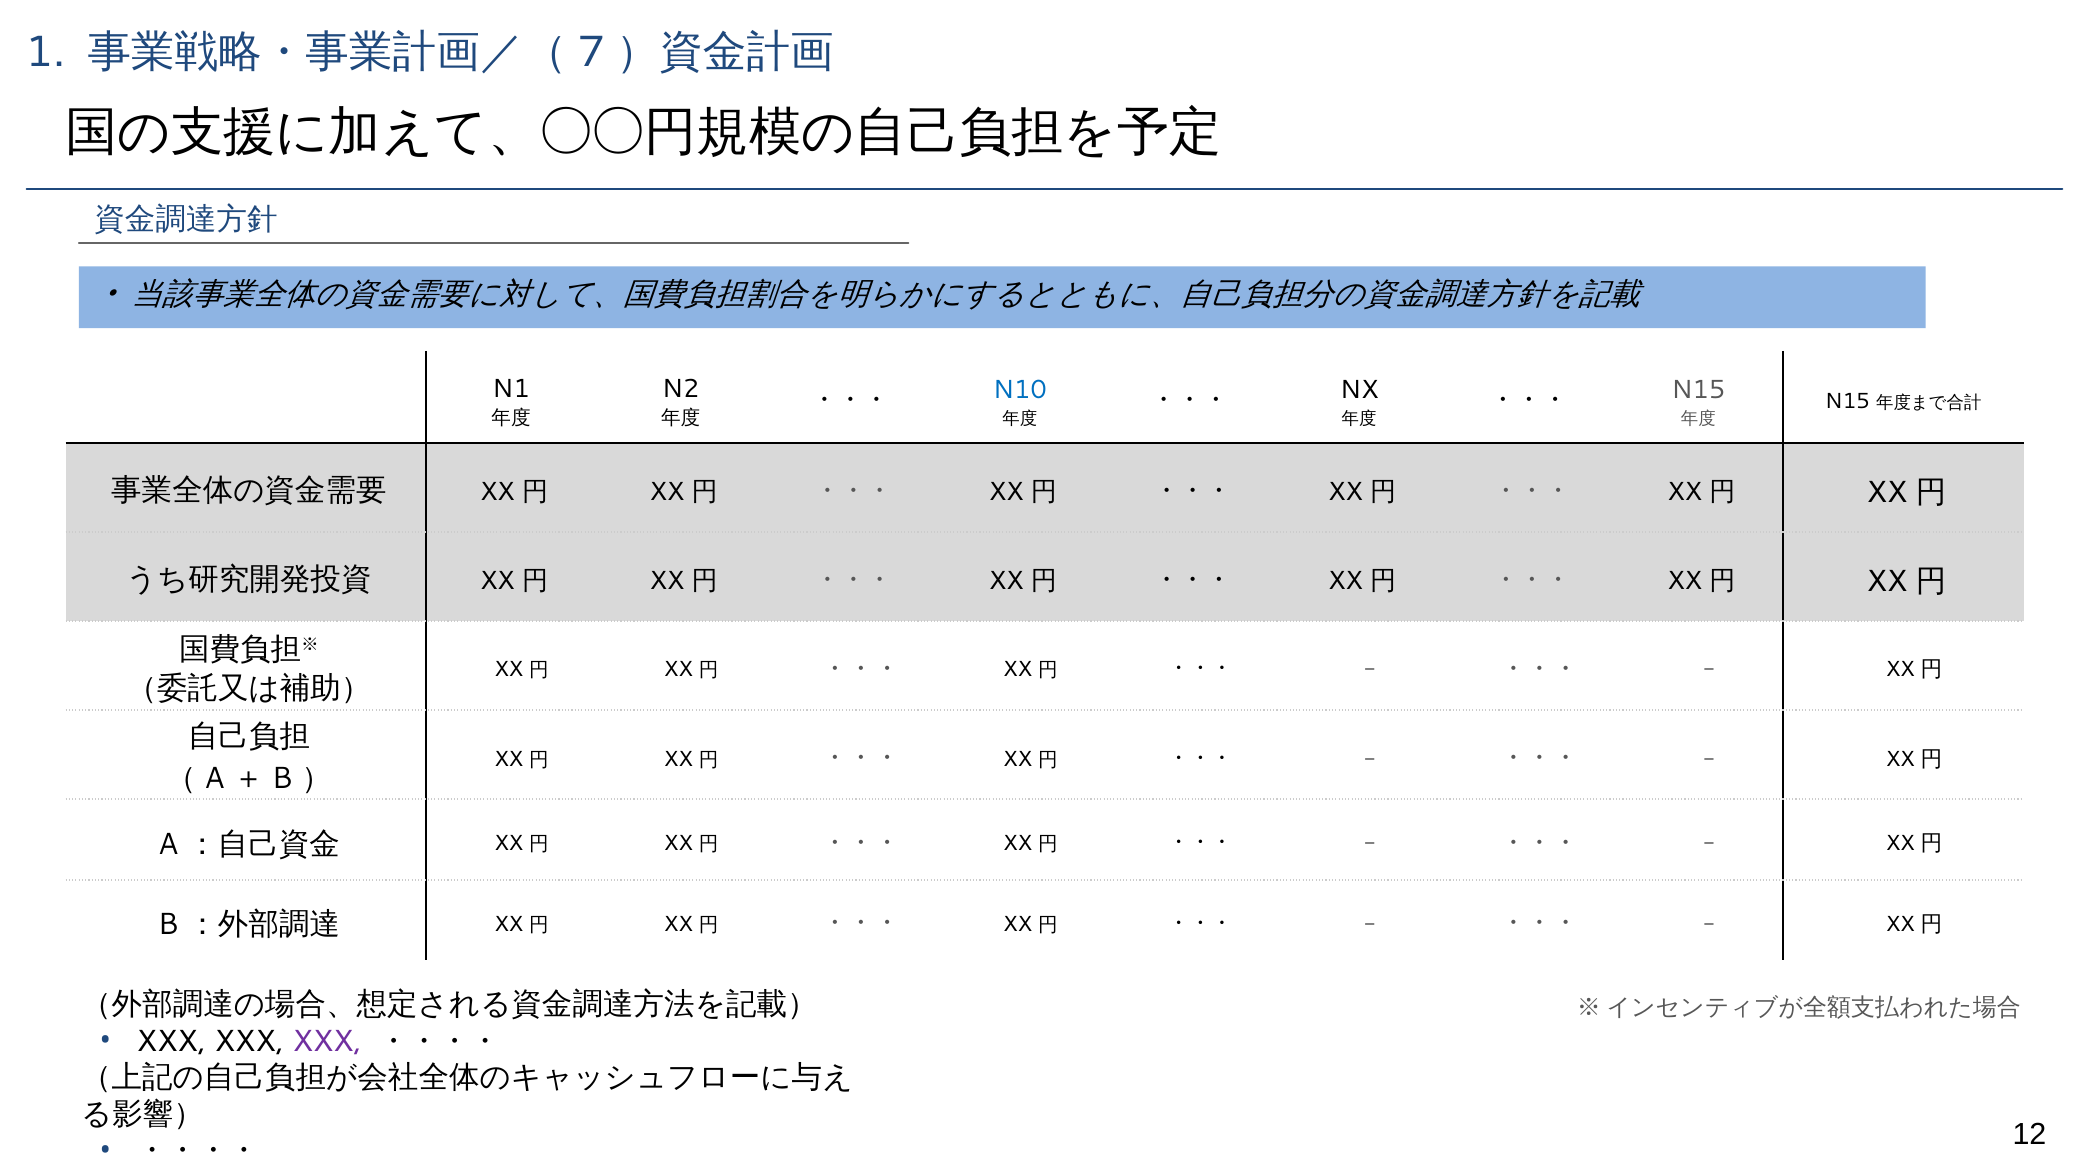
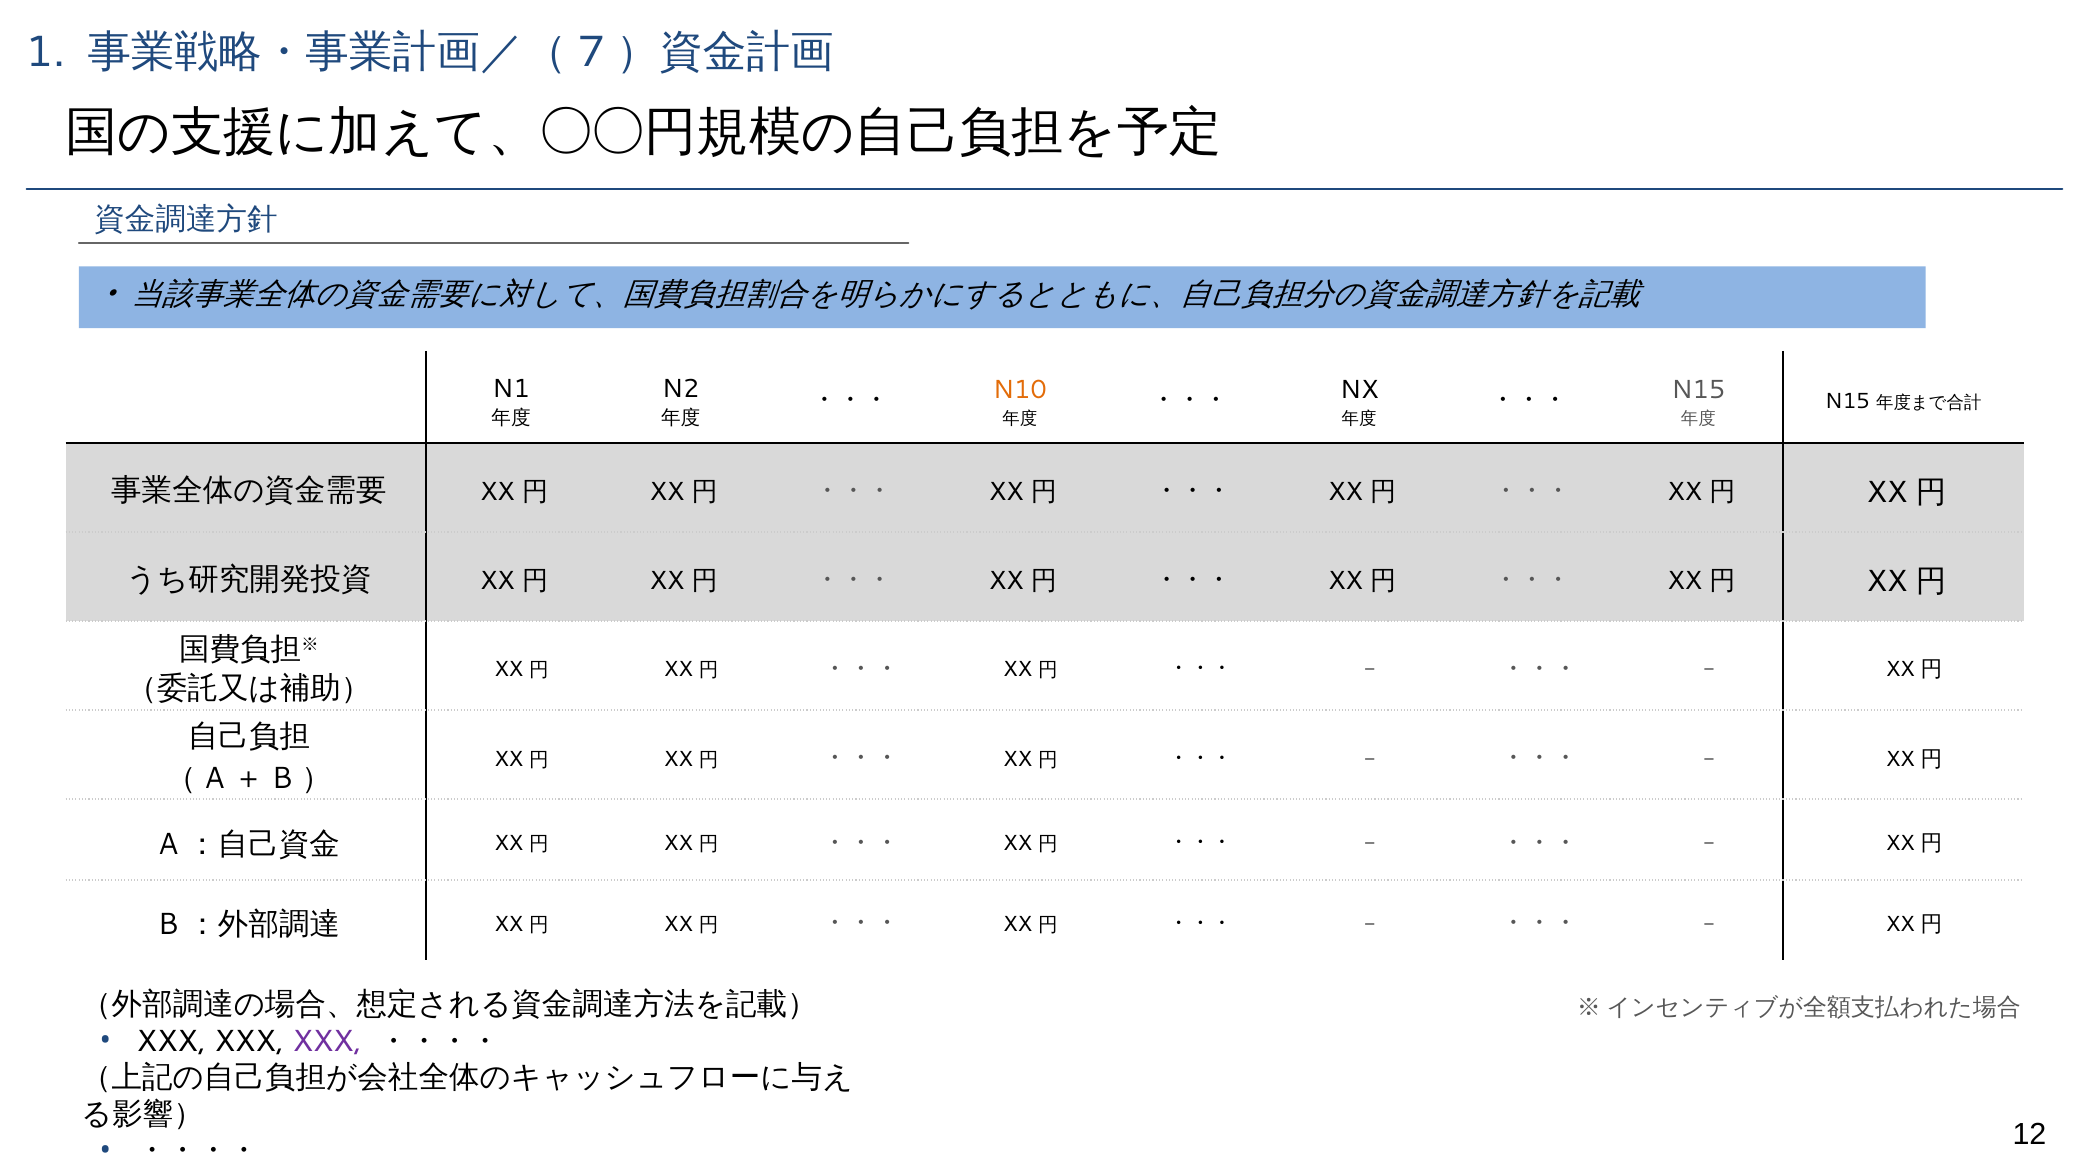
N10 colour: blue -> orange
